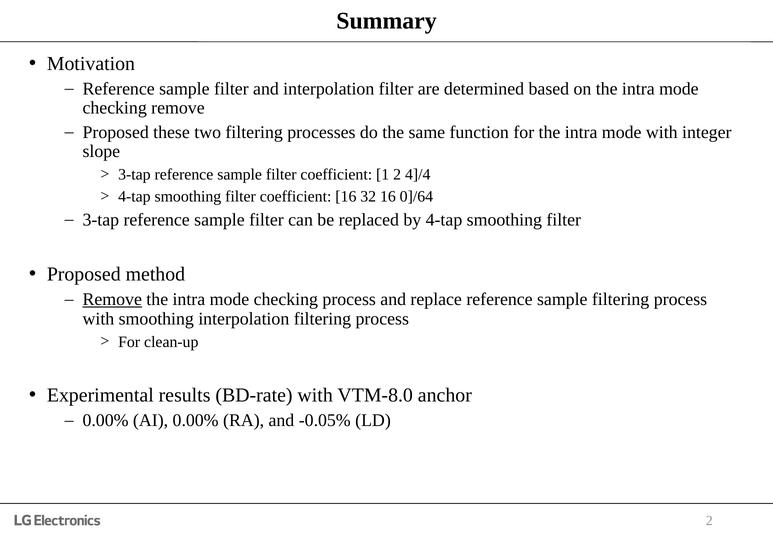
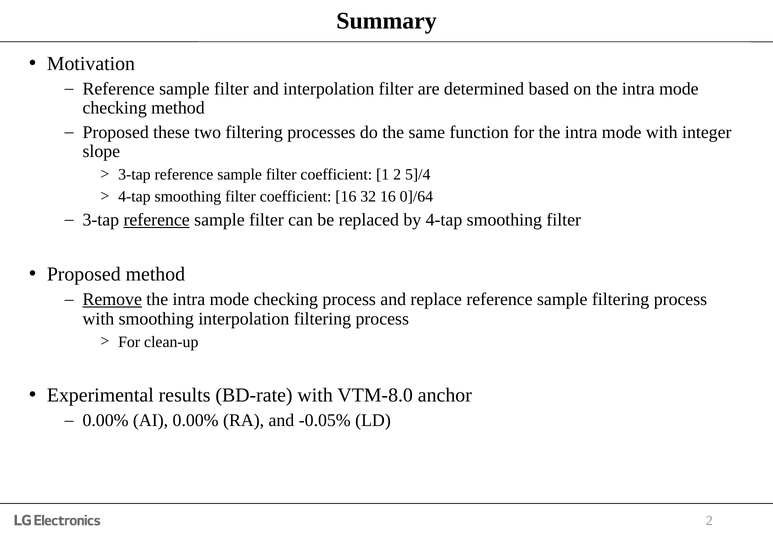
checking remove: remove -> method
4]/4: 4]/4 -> 5]/4
reference at (157, 220) underline: none -> present
